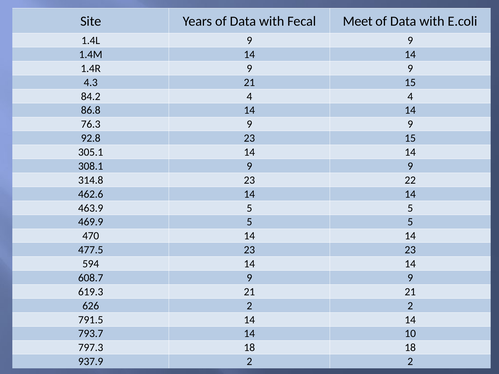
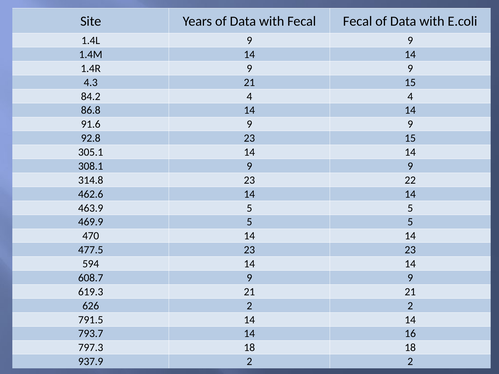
Fecal Meet: Meet -> Fecal
76.3: 76.3 -> 91.6
10: 10 -> 16
